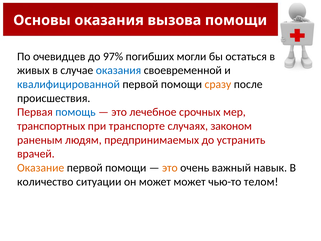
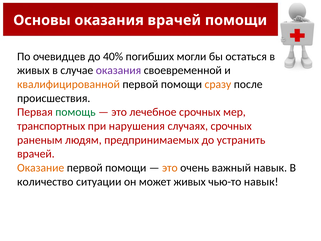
оказания вызова: вызова -> врачей
97%: 97% -> 40%
оказания at (119, 70) colour: blue -> purple
квалифицированной colour: blue -> orange
помощь colour: blue -> green
транспорте: транспорте -> нарушения
случаях законом: законом -> срочных
может может: может -> живых
чью-то телом: телом -> навык
